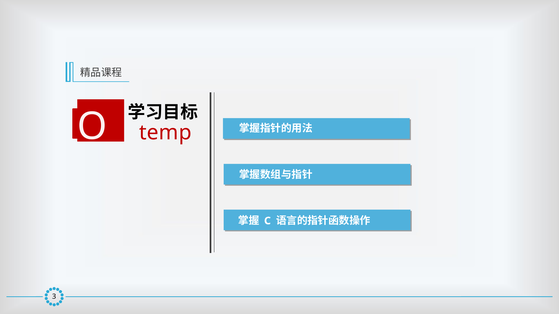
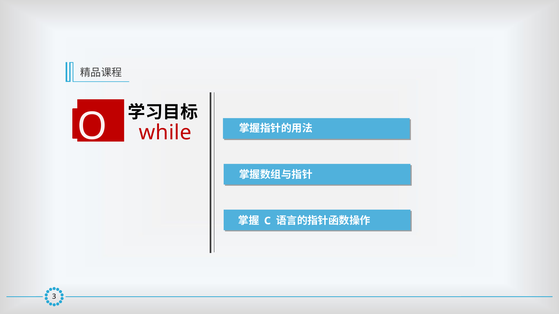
temp: temp -> while
